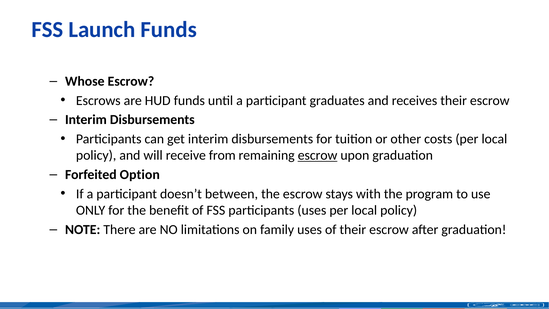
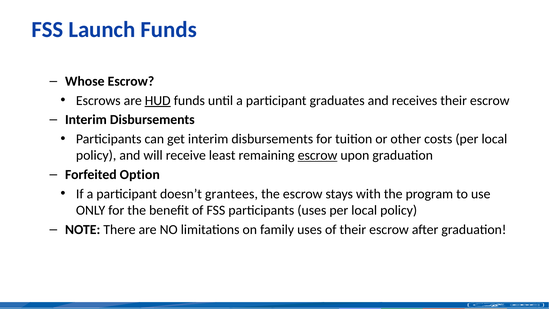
HUD underline: none -> present
from: from -> least
between: between -> grantees
